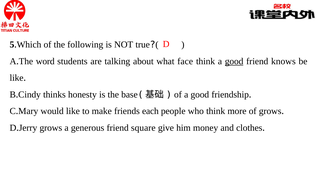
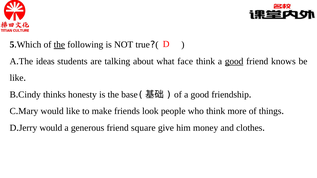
the at (59, 45) underline: none -> present
word: word -> ideas
each: each -> look
of grows: grows -> things
grows at (51, 128): grows -> would
